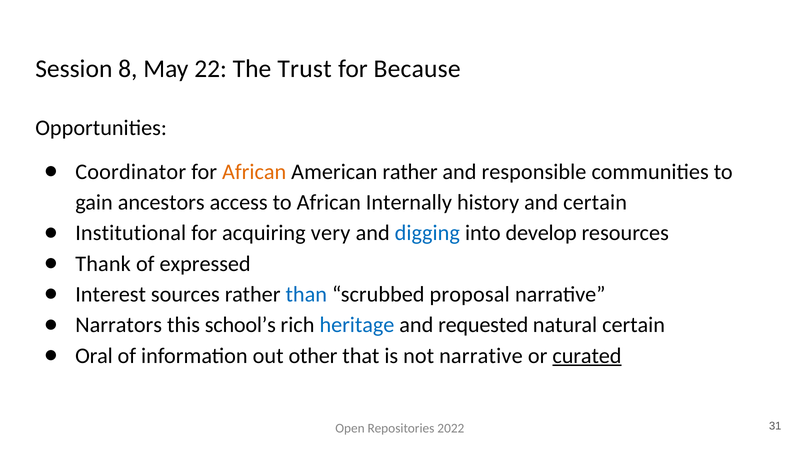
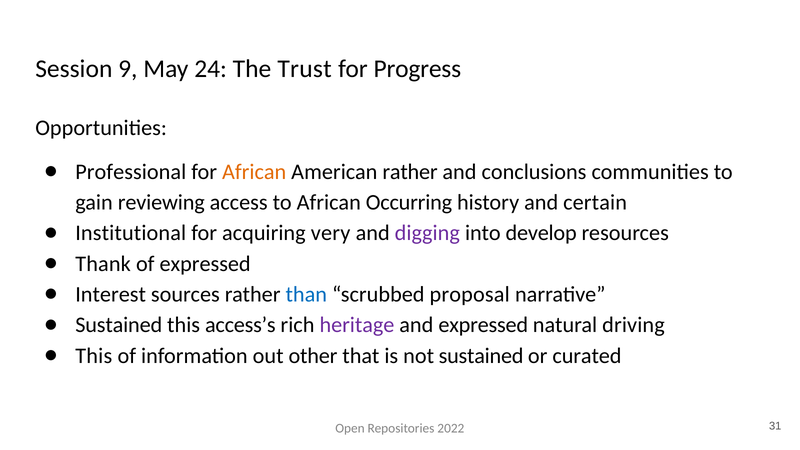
8: 8 -> 9
22: 22 -> 24
Because: Because -> Progress
Coordinator: Coordinator -> Professional
responsible: responsible -> conclusions
ancestors: ancestors -> reviewing
Internally: Internally -> Occurring
digging colour: blue -> purple
Narrators at (119, 325): Narrators -> Sustained
school’s: school’s -> access’s
heritage colour: blue -> purple
and requested: requested -> expressed
natural certain: certain -> driving
Oral at (94, 356): Oral -> This
not narrative: narrative -> sustained
curated underline: present -> none
